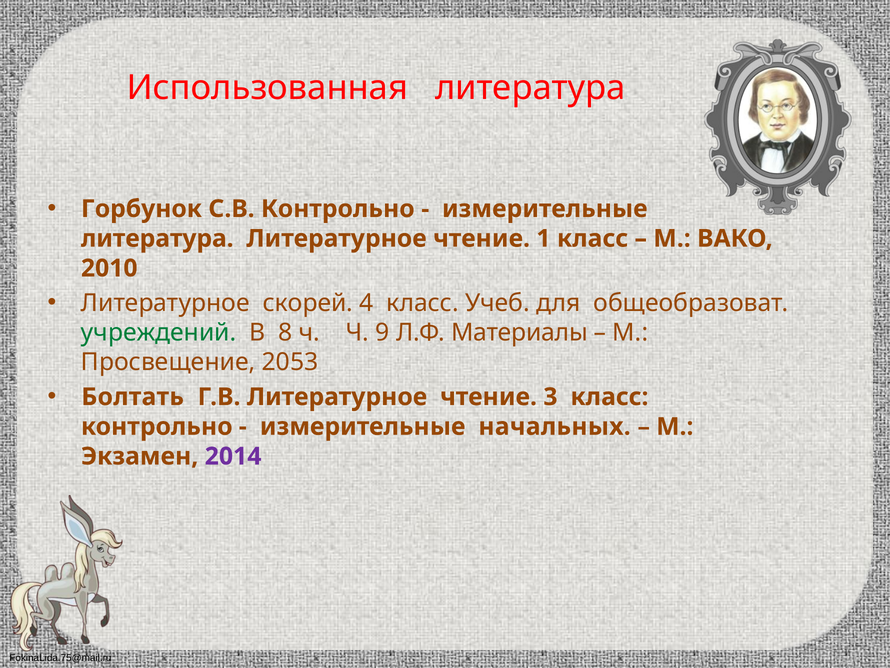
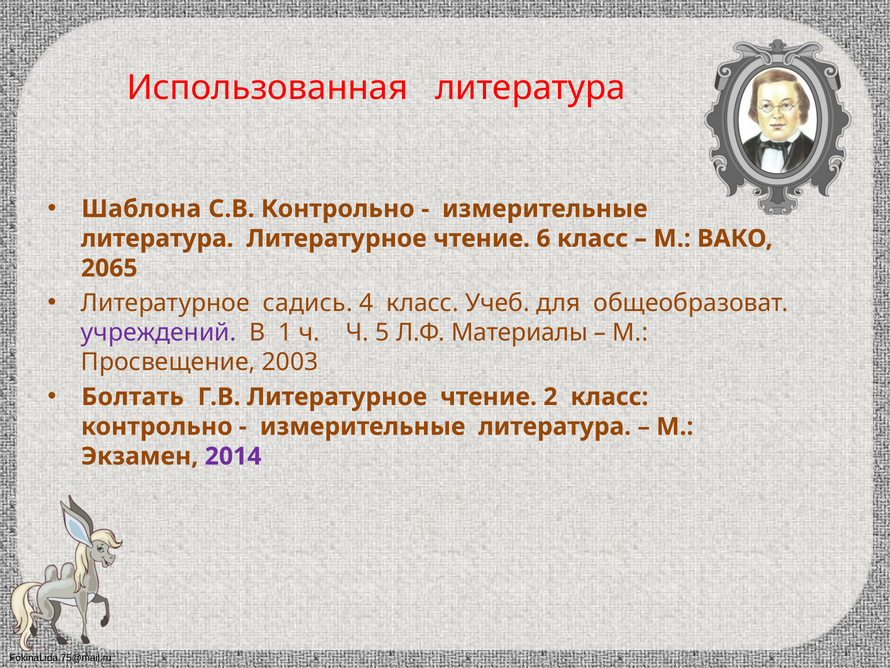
Горбунок: Горбунок -> Шаблона
1: 1 -> 6
2010: 2010 -> 2065
скорей: скорей -> садись
учреждений colour: green -> purple
8: 8 -> 1
9: 9 -> 5
2053: 2053 -> 2003
3: 3 -> 2
начальных at (555, 426): начальных -> литература
